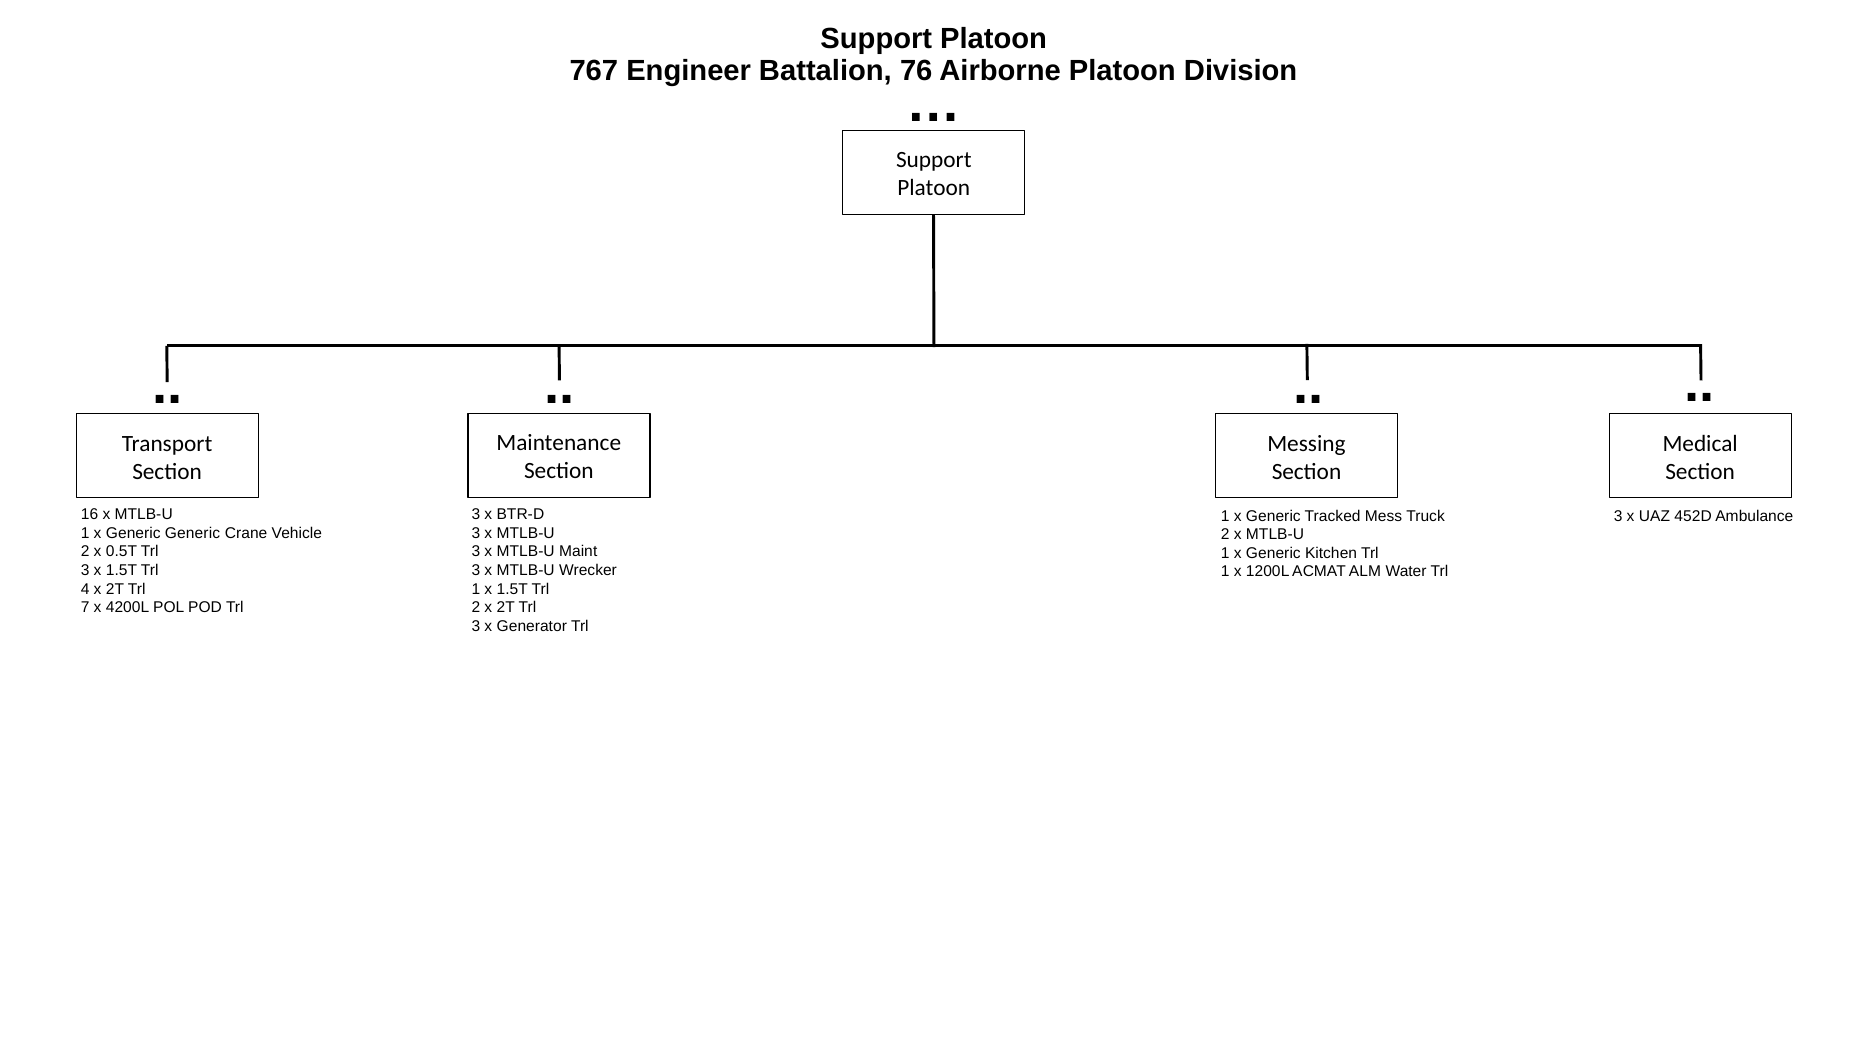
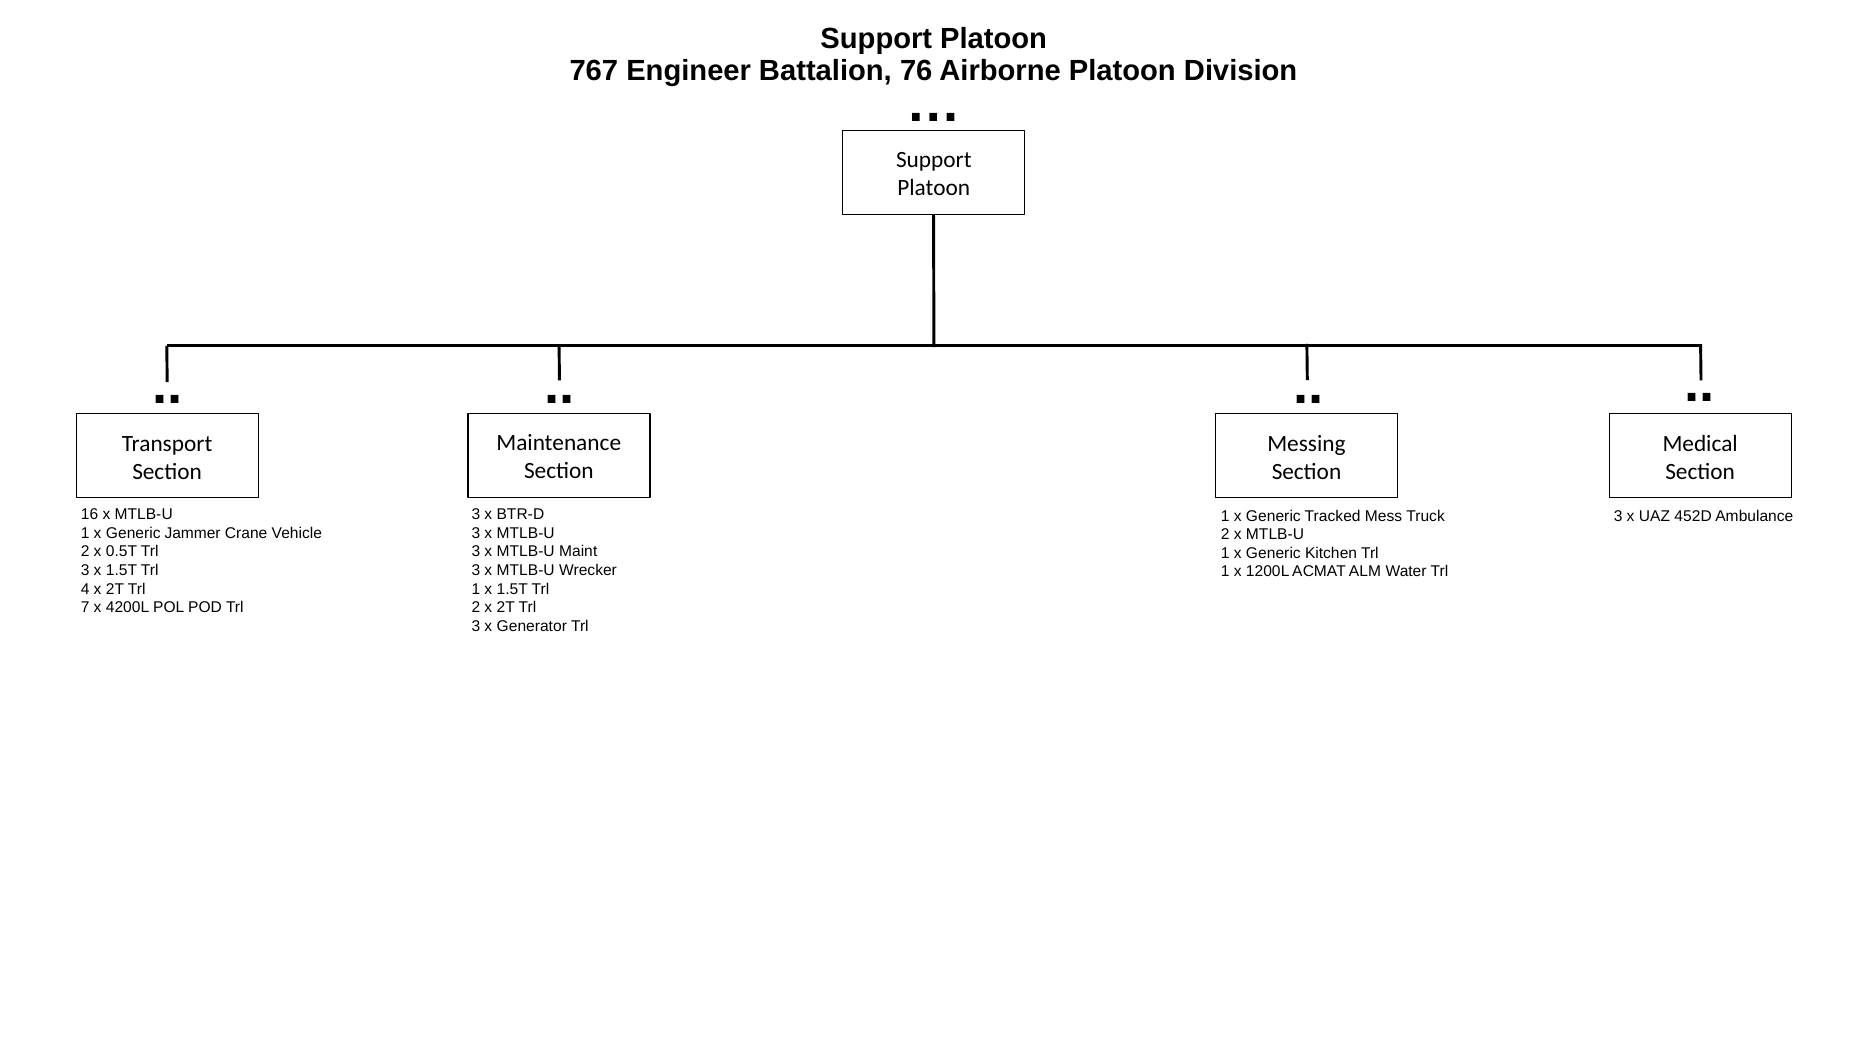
Generic Generic: Generic -> Jammer
